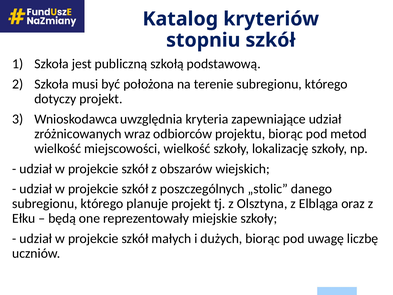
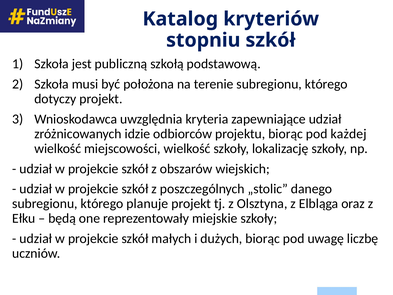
wraz: wraz -> idzie
metod: metod -> każdej
